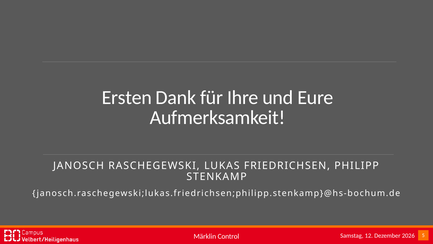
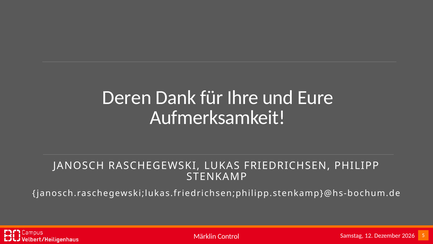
Ersten: Ersten -> Deren
